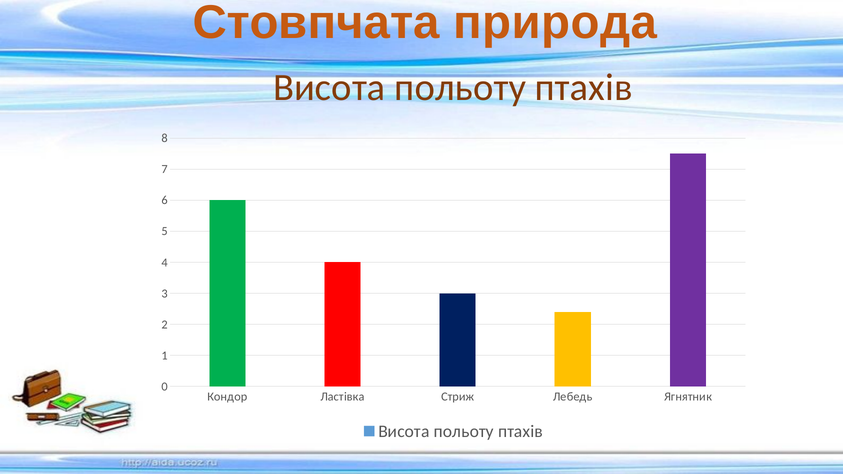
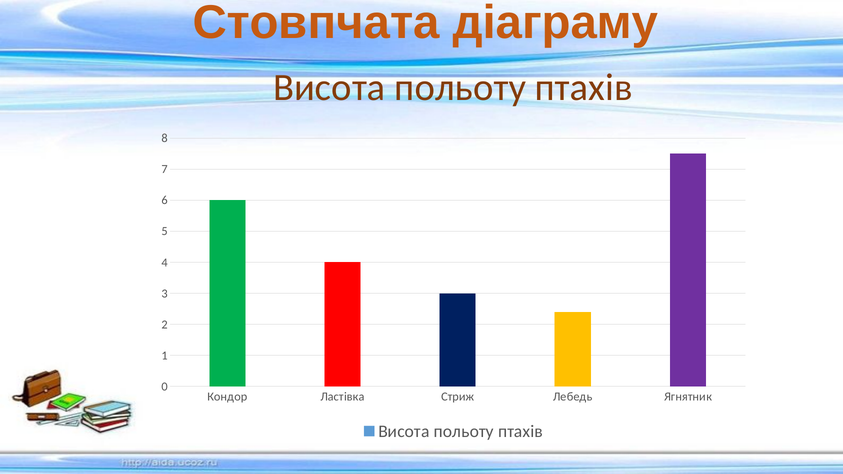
природа: природа -> діаграму
